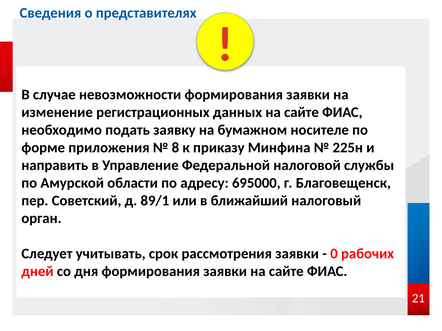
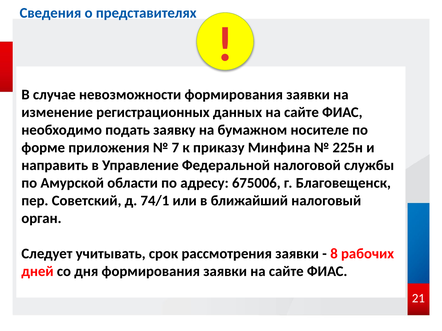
8: 8 -> 7
695000: 695000 -> 675006
89/1: 89/1 -> 74/1
0: 0 -> 8
